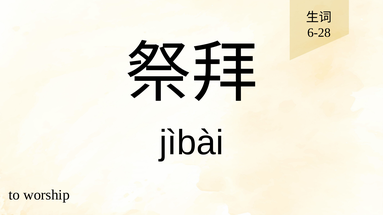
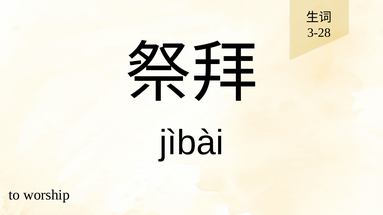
6-28: 6-28 -> 3-28
